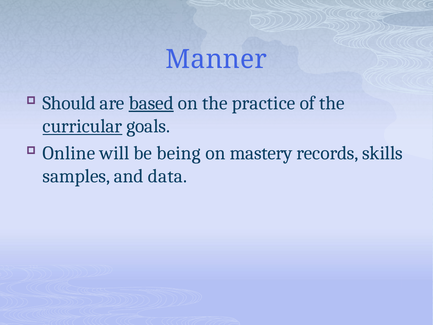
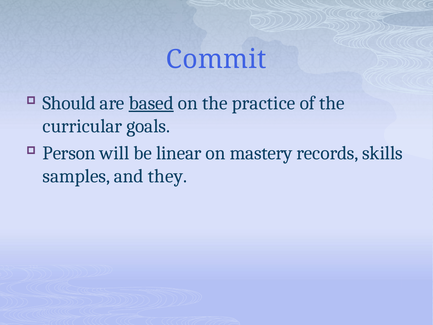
Manner: Manner -> Commit
curricular underline: present -> none
Online: Online -> Person
being: being -> linear
data: data -> they
